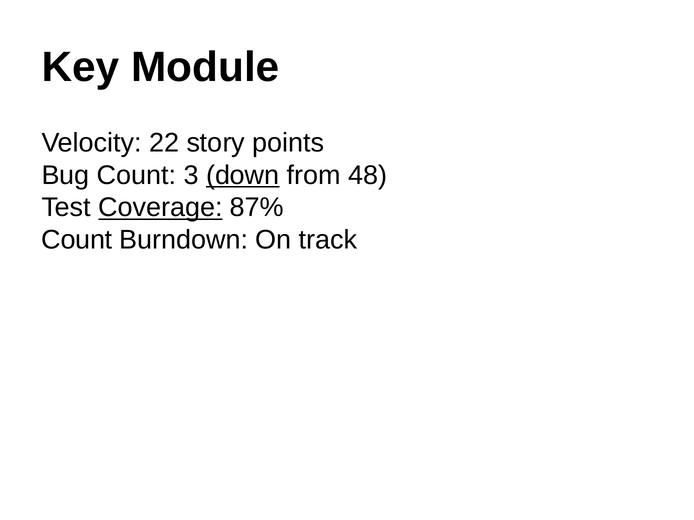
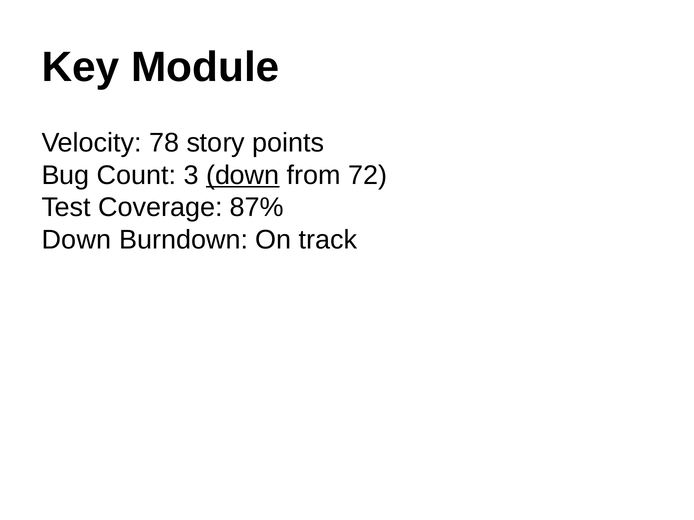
22: 22 -> 78
48: 48 -> 72
Coverage underline: present -> none
Count at (77, 240): Count -> Down
